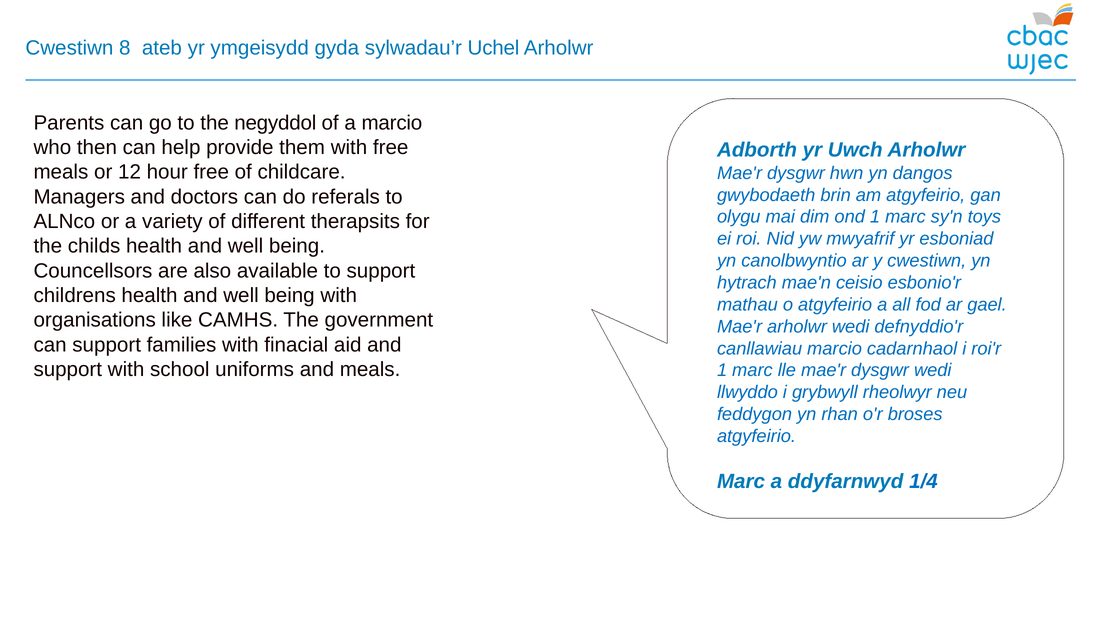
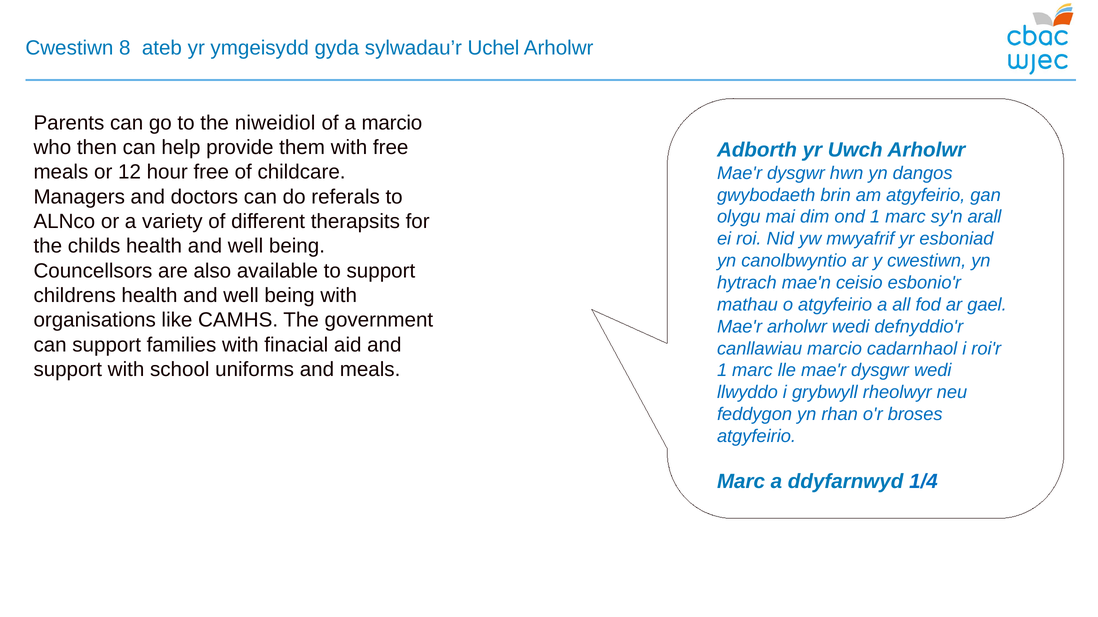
negyddol: negyddol -> niweidiol
toys: toys -> arall
